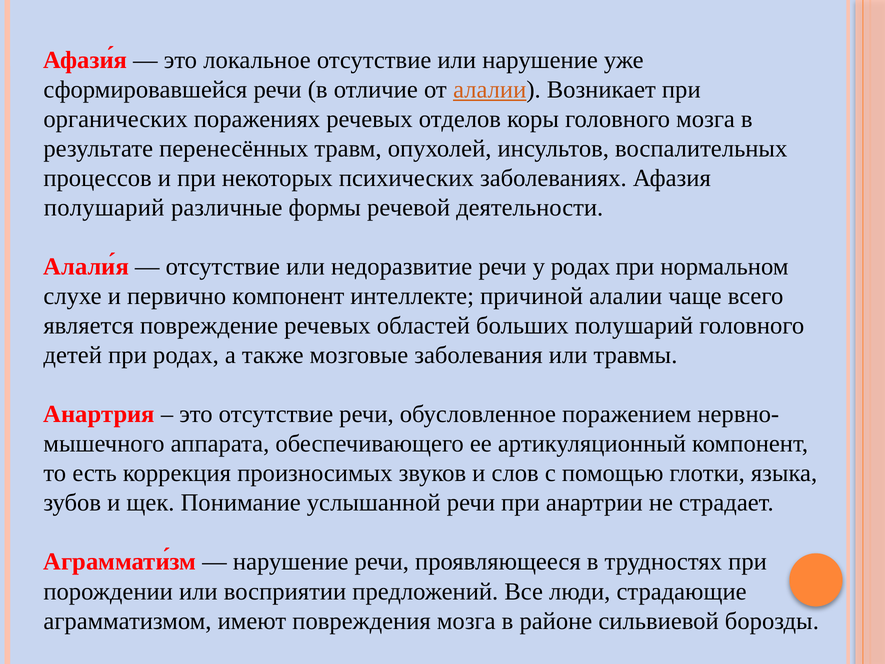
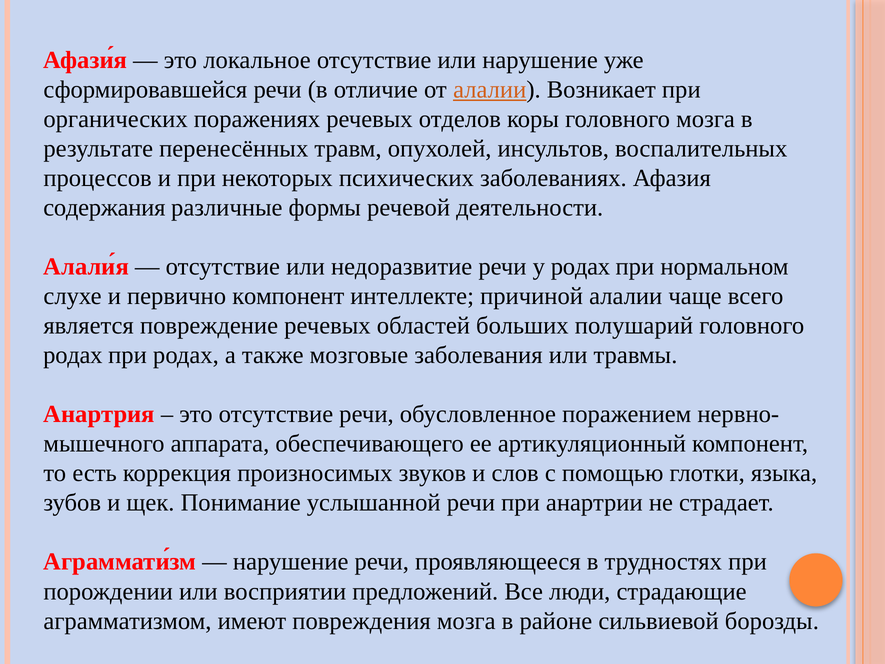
полушарий at (104, 208): полушарий -> содержания
детей at (73, 355): детей -> родах
